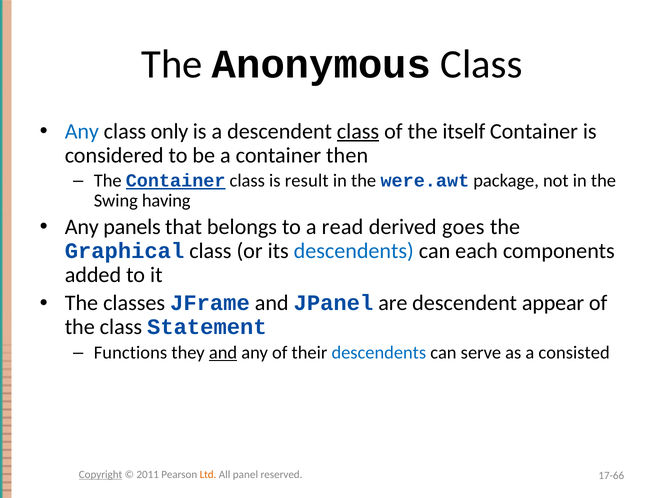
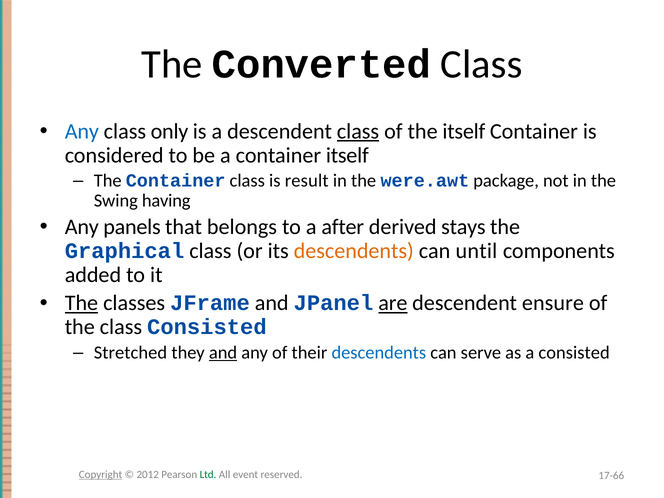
Anonymous: Anonymous -> Converted
container then: then -> itself
Container at (176, 181) underline: present -> none
read: read -> after
goes: goes -> stays
descendents at (354, 251) colour: blue -> orange
each: each -> until
The at (81, 303) underline: none -> present
are underline: none -> present
appear: appear -> ensure
class Statement: Statement -> Consisted
Functions: Functions -> Stretched
2011: 2011 -> 2012
Ltd colour: orange -> green
panel: panel -> event
